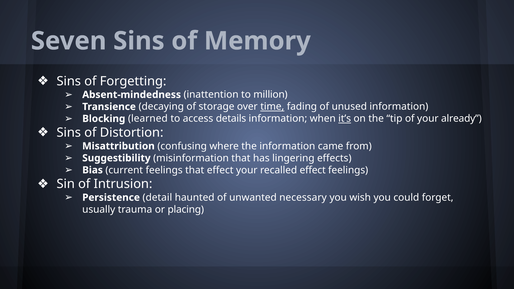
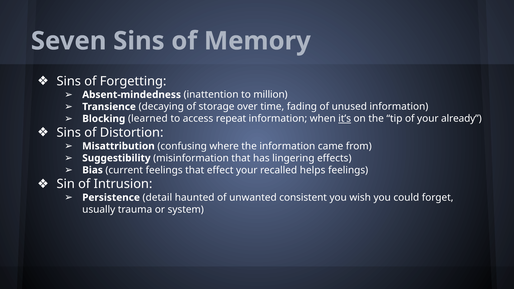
time underline: present -> none
details: details -> repeat
recalled effect: effect -> helps
necessary: necessary -> consistent
placing: placing -> system
